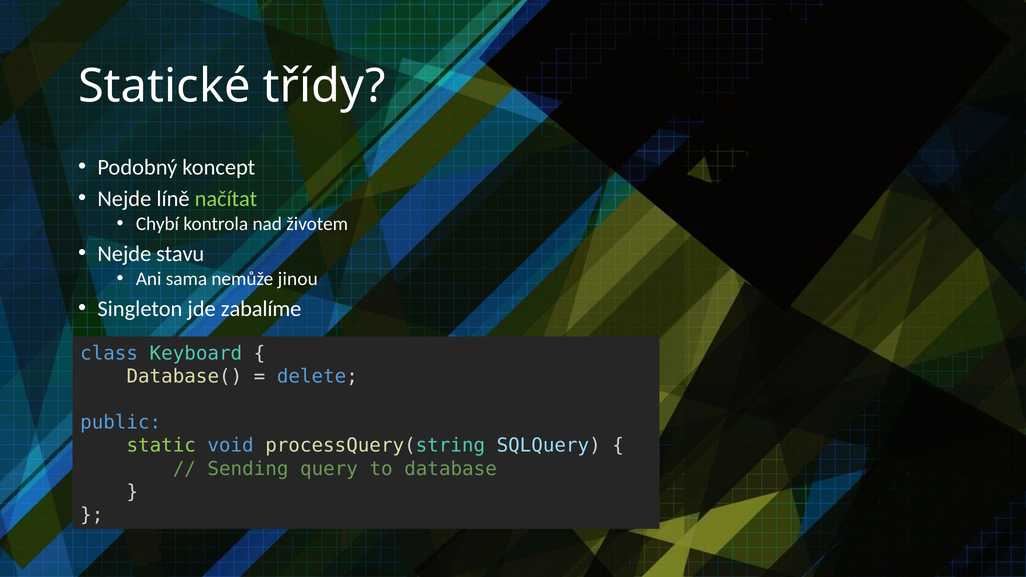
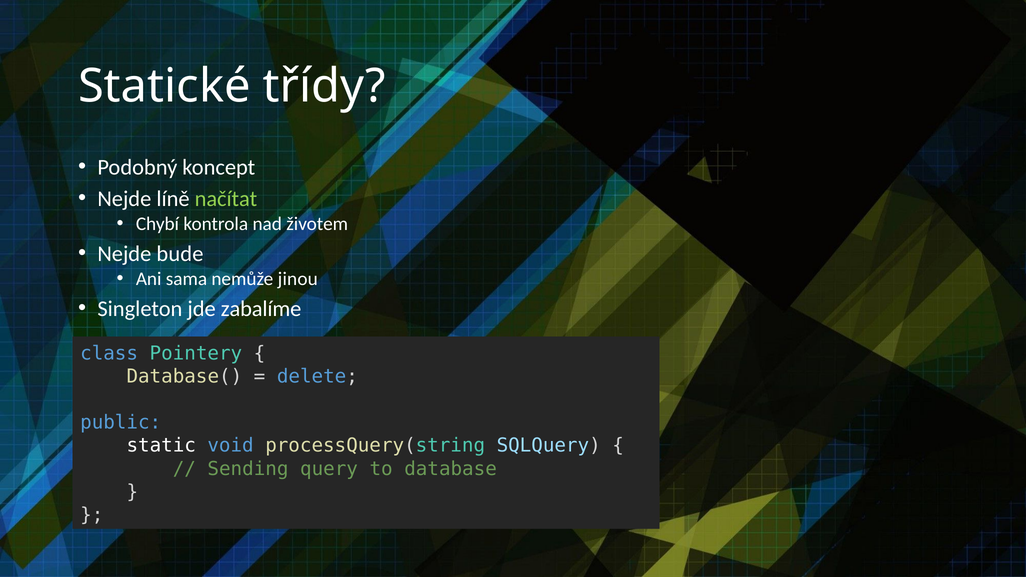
stavu: stavu -> bude
Keyboard: Keyboard -> Pointery
static colour: light green -> white
